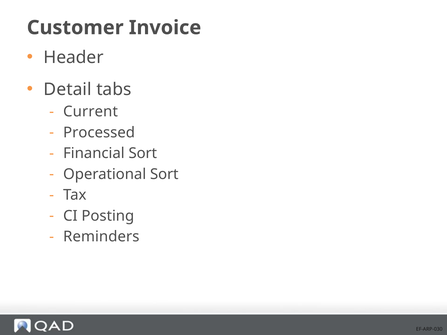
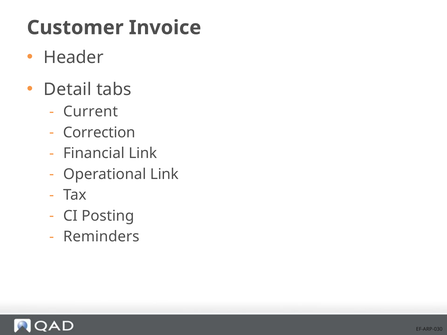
Processed: Processed -> Correction
Financial Sort: Sort -> Link
Operational Sort: Sort -> Link
